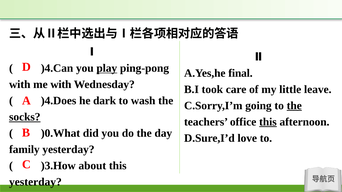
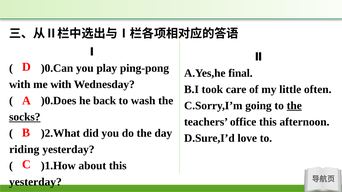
)4.Can: )4.Can -> )0.Can
play underline: present -> none
leave: leave -> often
)4.Does: )4.Does -> )0.Does
dark: dark -> back
this at (268, 122) underline: present -> none
)0.What: )0.What -> )2.What
family: family -> riding
)3.How: )3.How -> )1.How
